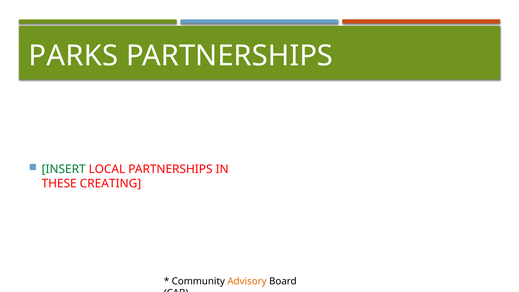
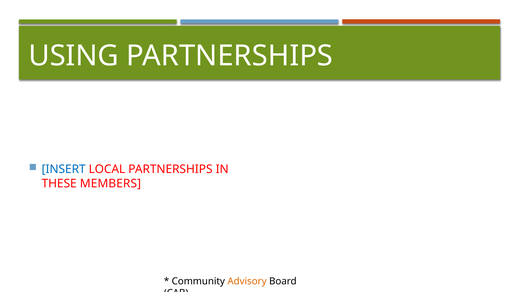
PARKS: PARKS -> USING
INSERT colour: green -> blue
CREATING: CREATING -> MEMBERS
